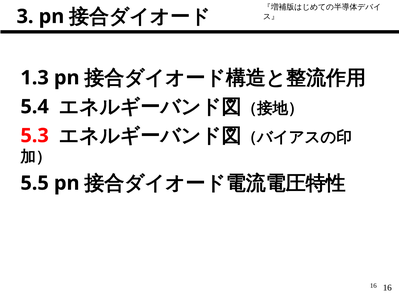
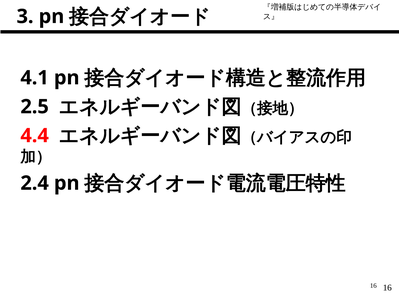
1.3: 1.3 -> 4.1
5.4: 5.4 -> 2.5
5.3: 5.3 -> 4.4
5.5: 5.5 -> 2.4
